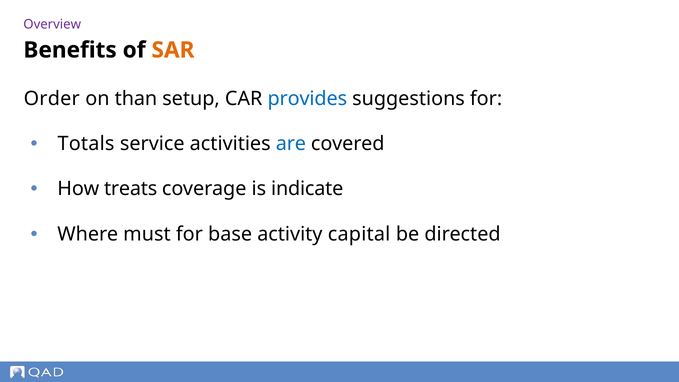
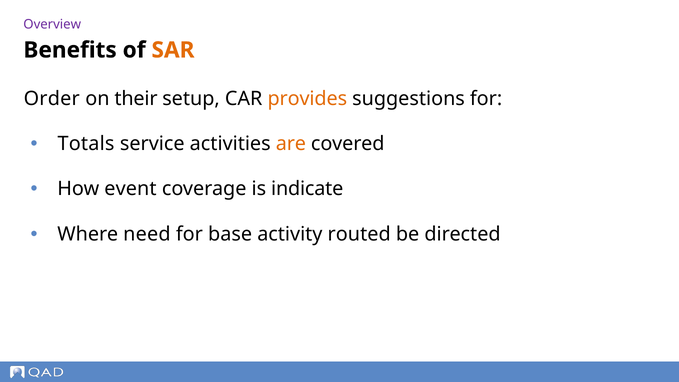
than: than -> their
provides colour: blue -> orange
are colour: blue -> orange
treats: treats -> event
must: must -> need
capital: capital -> routed
